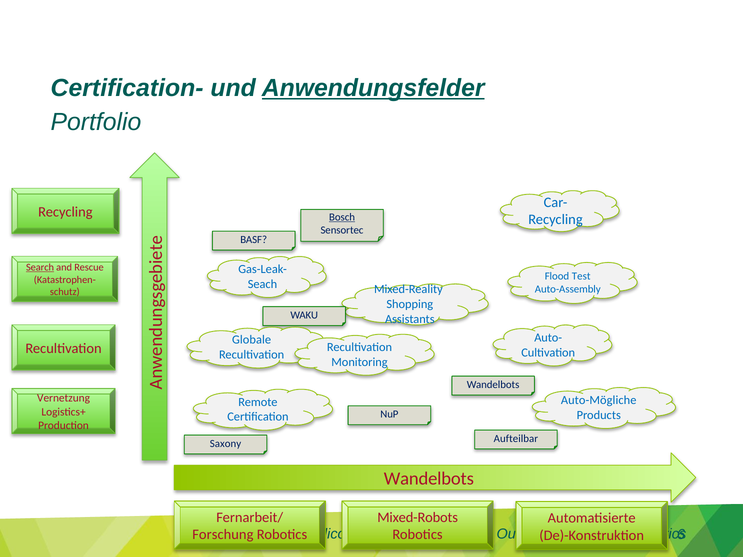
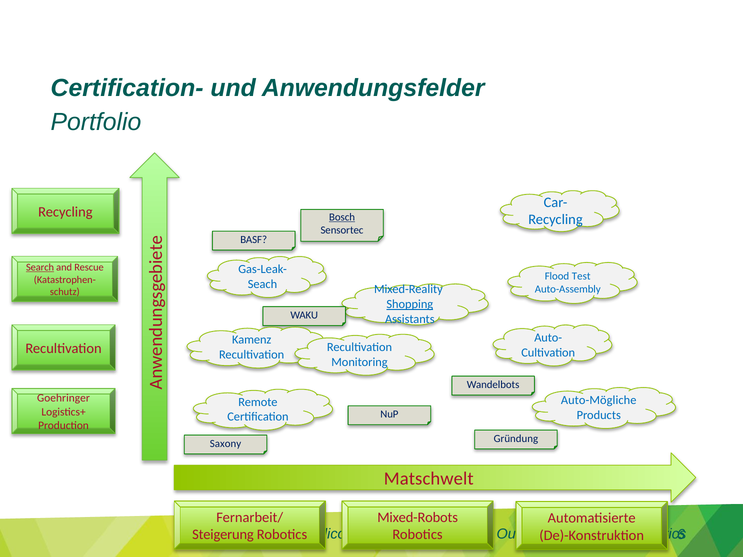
Anwendungsfelder underline: present -> none
Shopping underline: none -> present
Globale: Globale -> Kamenz
Vernetzung: Vernetzung -> Goehringer
Aufteilbar: Aufteilbar -> Gründung
Wandelbots at (429, 479): Wandelbots -> Matschwelt
Forschung: Forschung -> Steigerung
